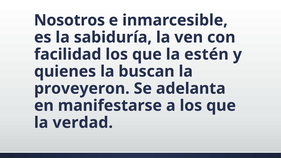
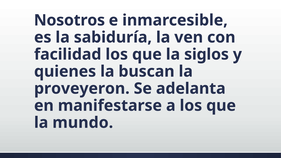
estén: estén -> siglos
verdad: verdad -> mundo
